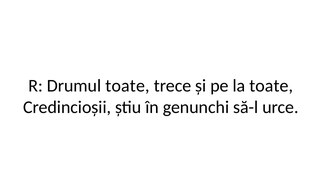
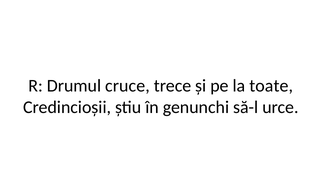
Drumul toate: toate -> cruce
